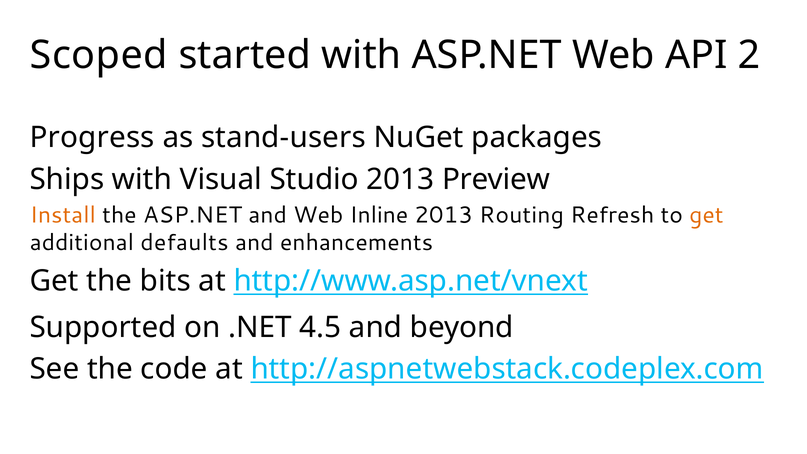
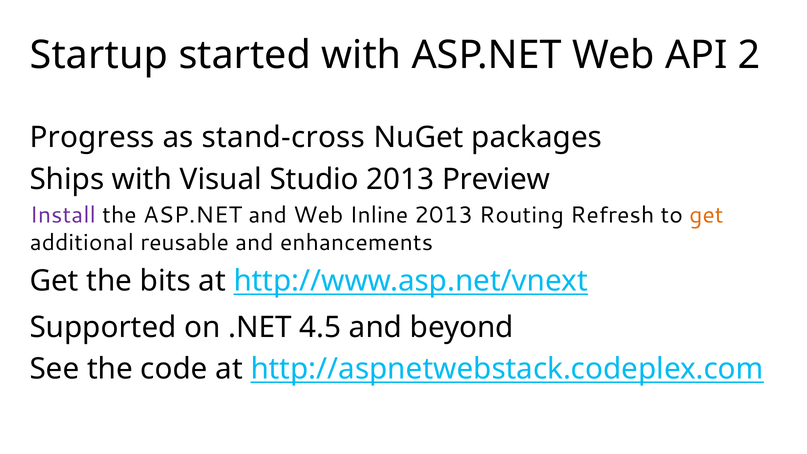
Scoped: Scoped -> Startup
stand-users: stand-users -> stand-cross
Install colour: orange -> purple
defaults: defaults -> reusable
